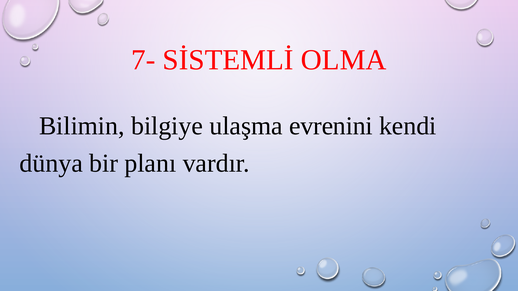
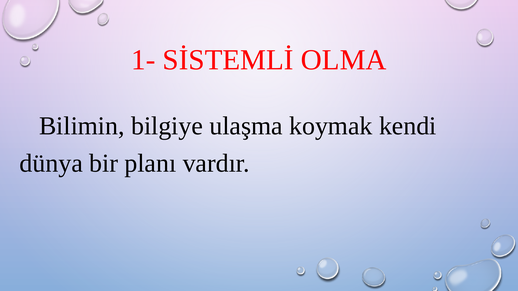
7-: 7- -> 1-
evrenini: evrenini -> koymak
